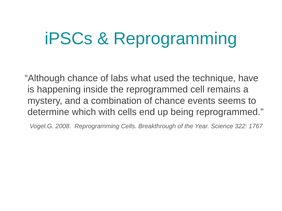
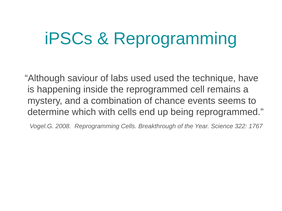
Although chance: chance -> saviour
labs what: what -> used
